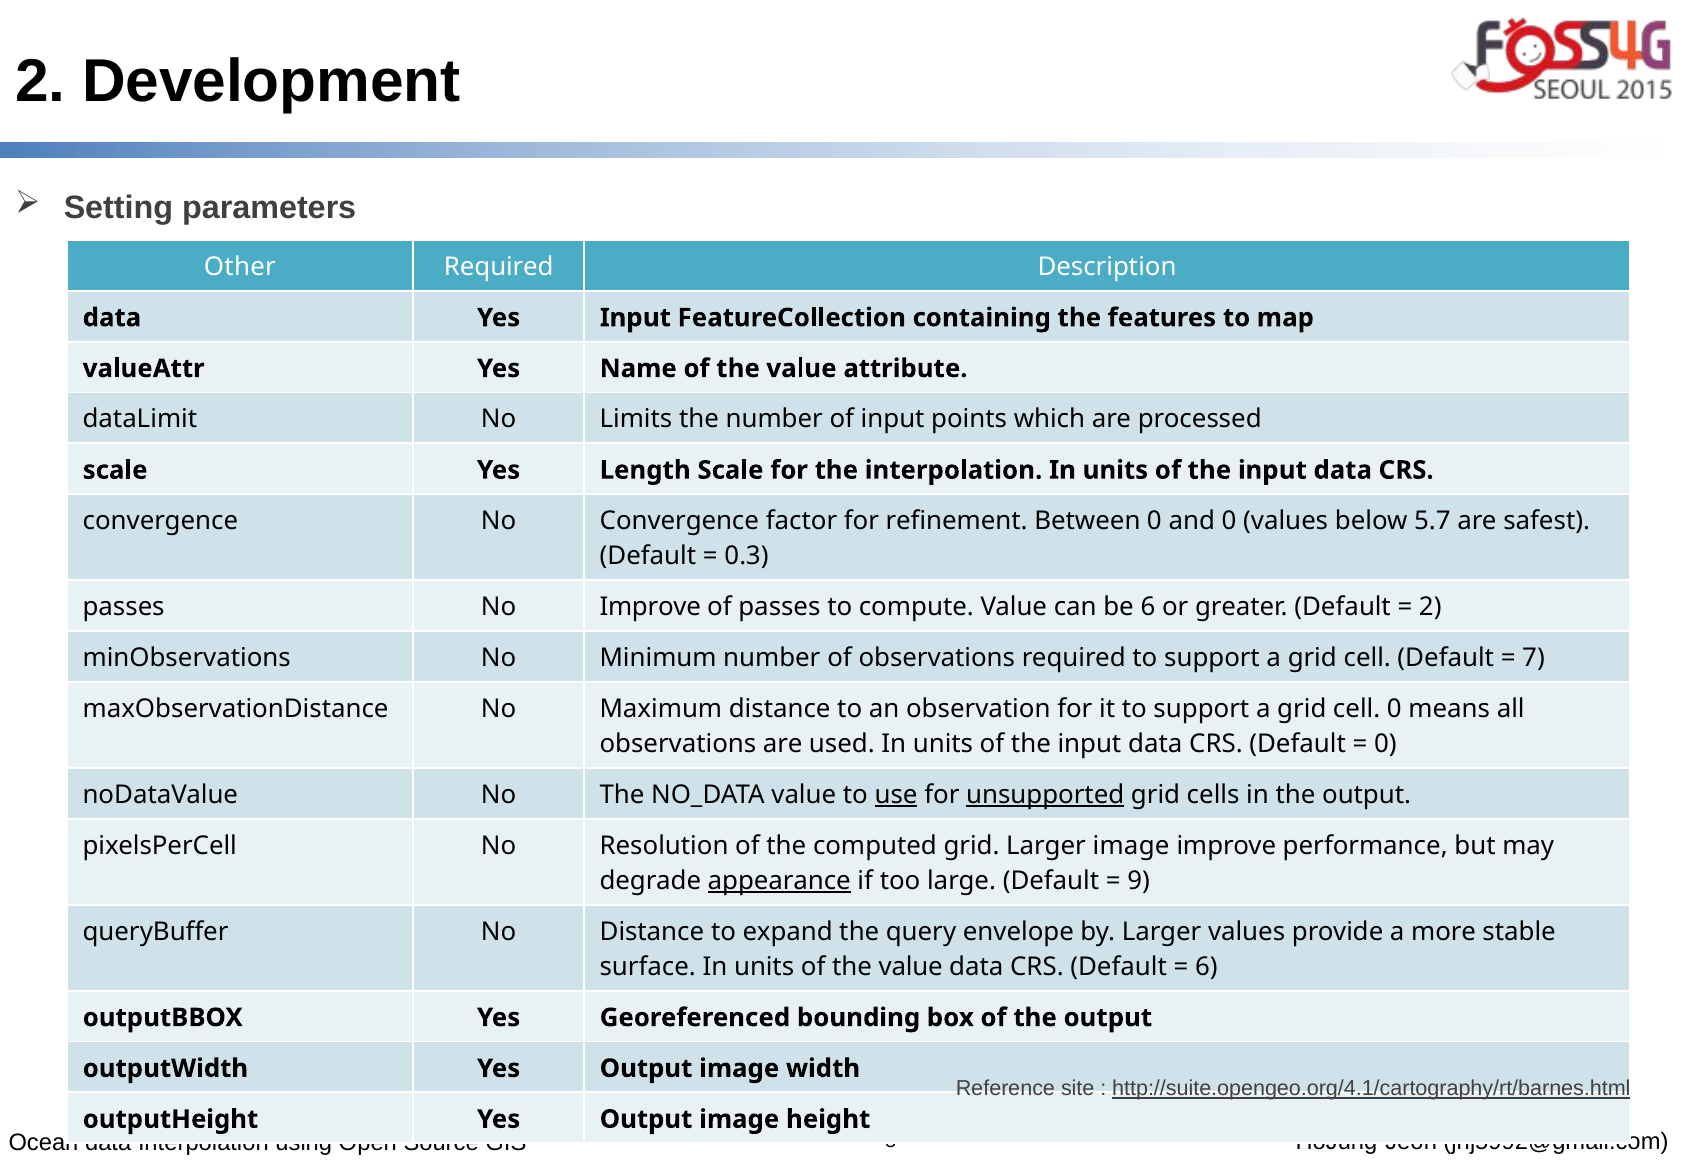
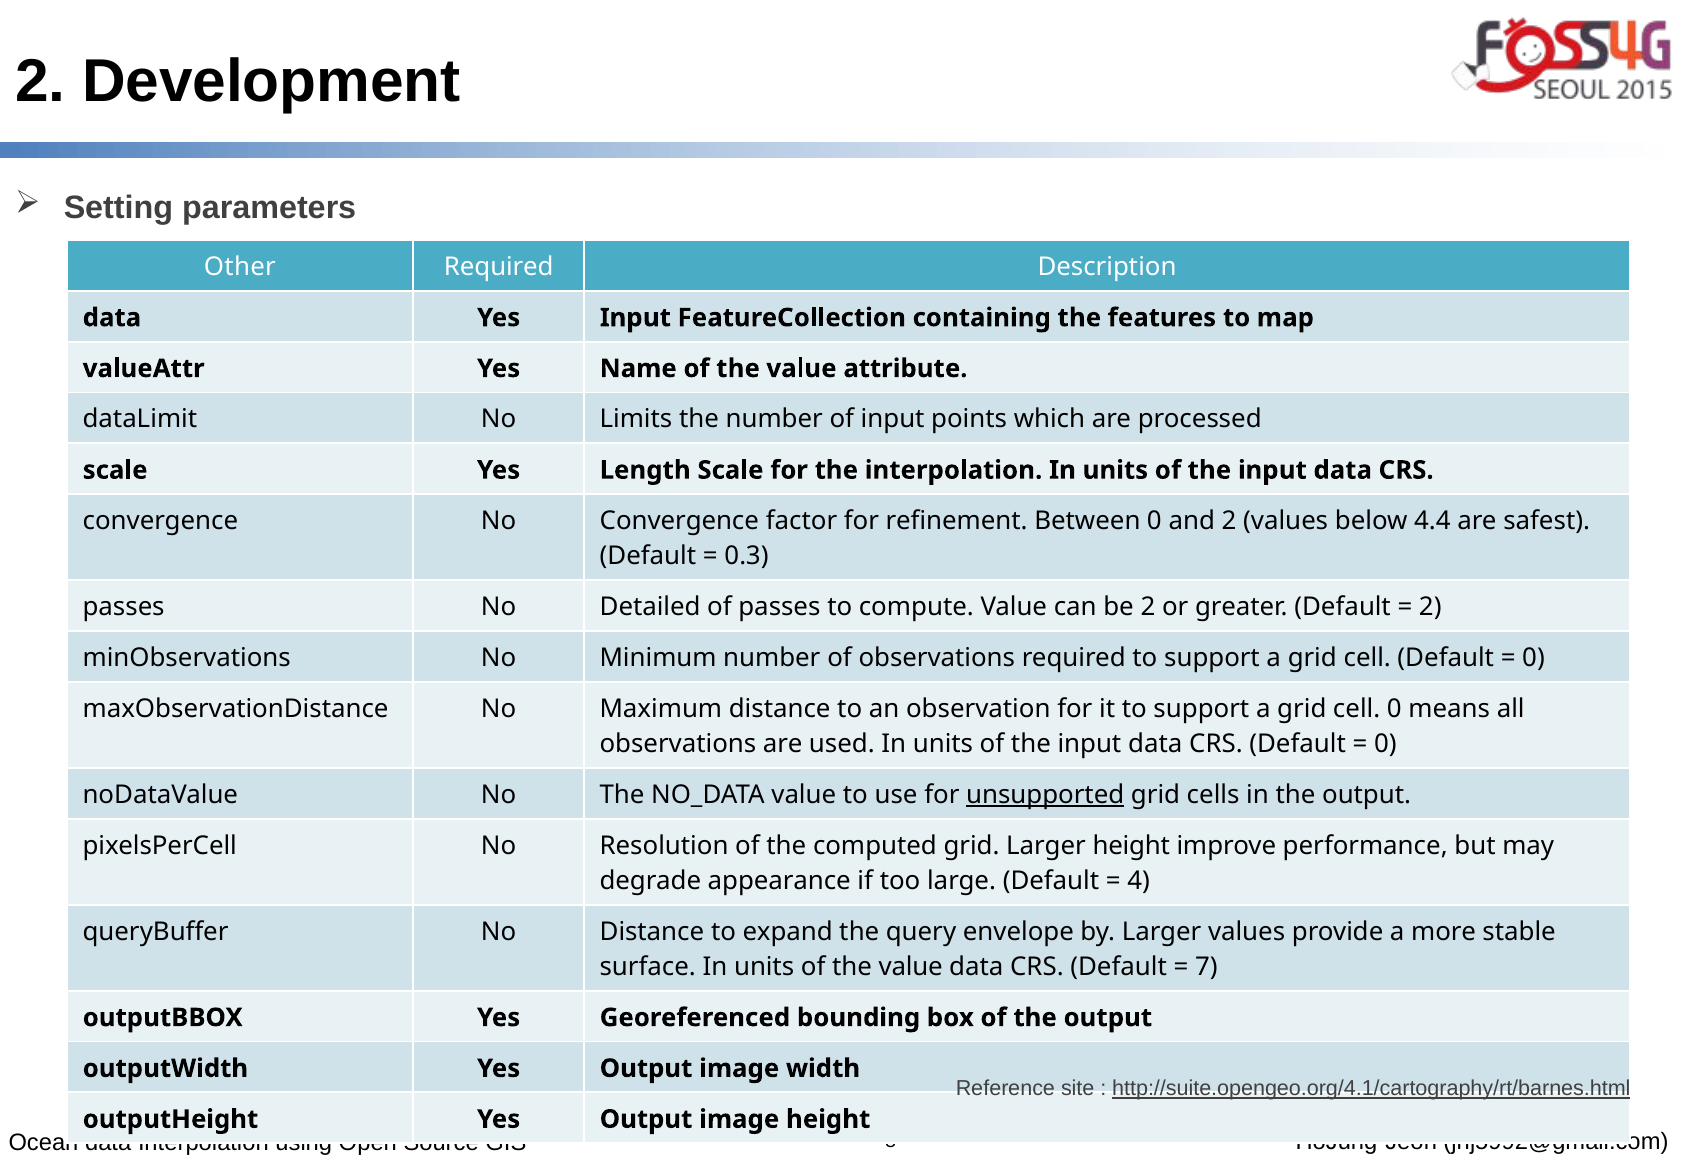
and 0: 0 -> 2
5.7: 5.7 -> 4.4
No Improve: Improve -> Detailed
be 6: 6 -> 2
7 at (1533, 658): 7 -> 0
use underline: present -> none
Larger image: image -> height
appearance underline: present -> none
9: 9 -> 4
6 at (1206, 966): 6 -> 7
